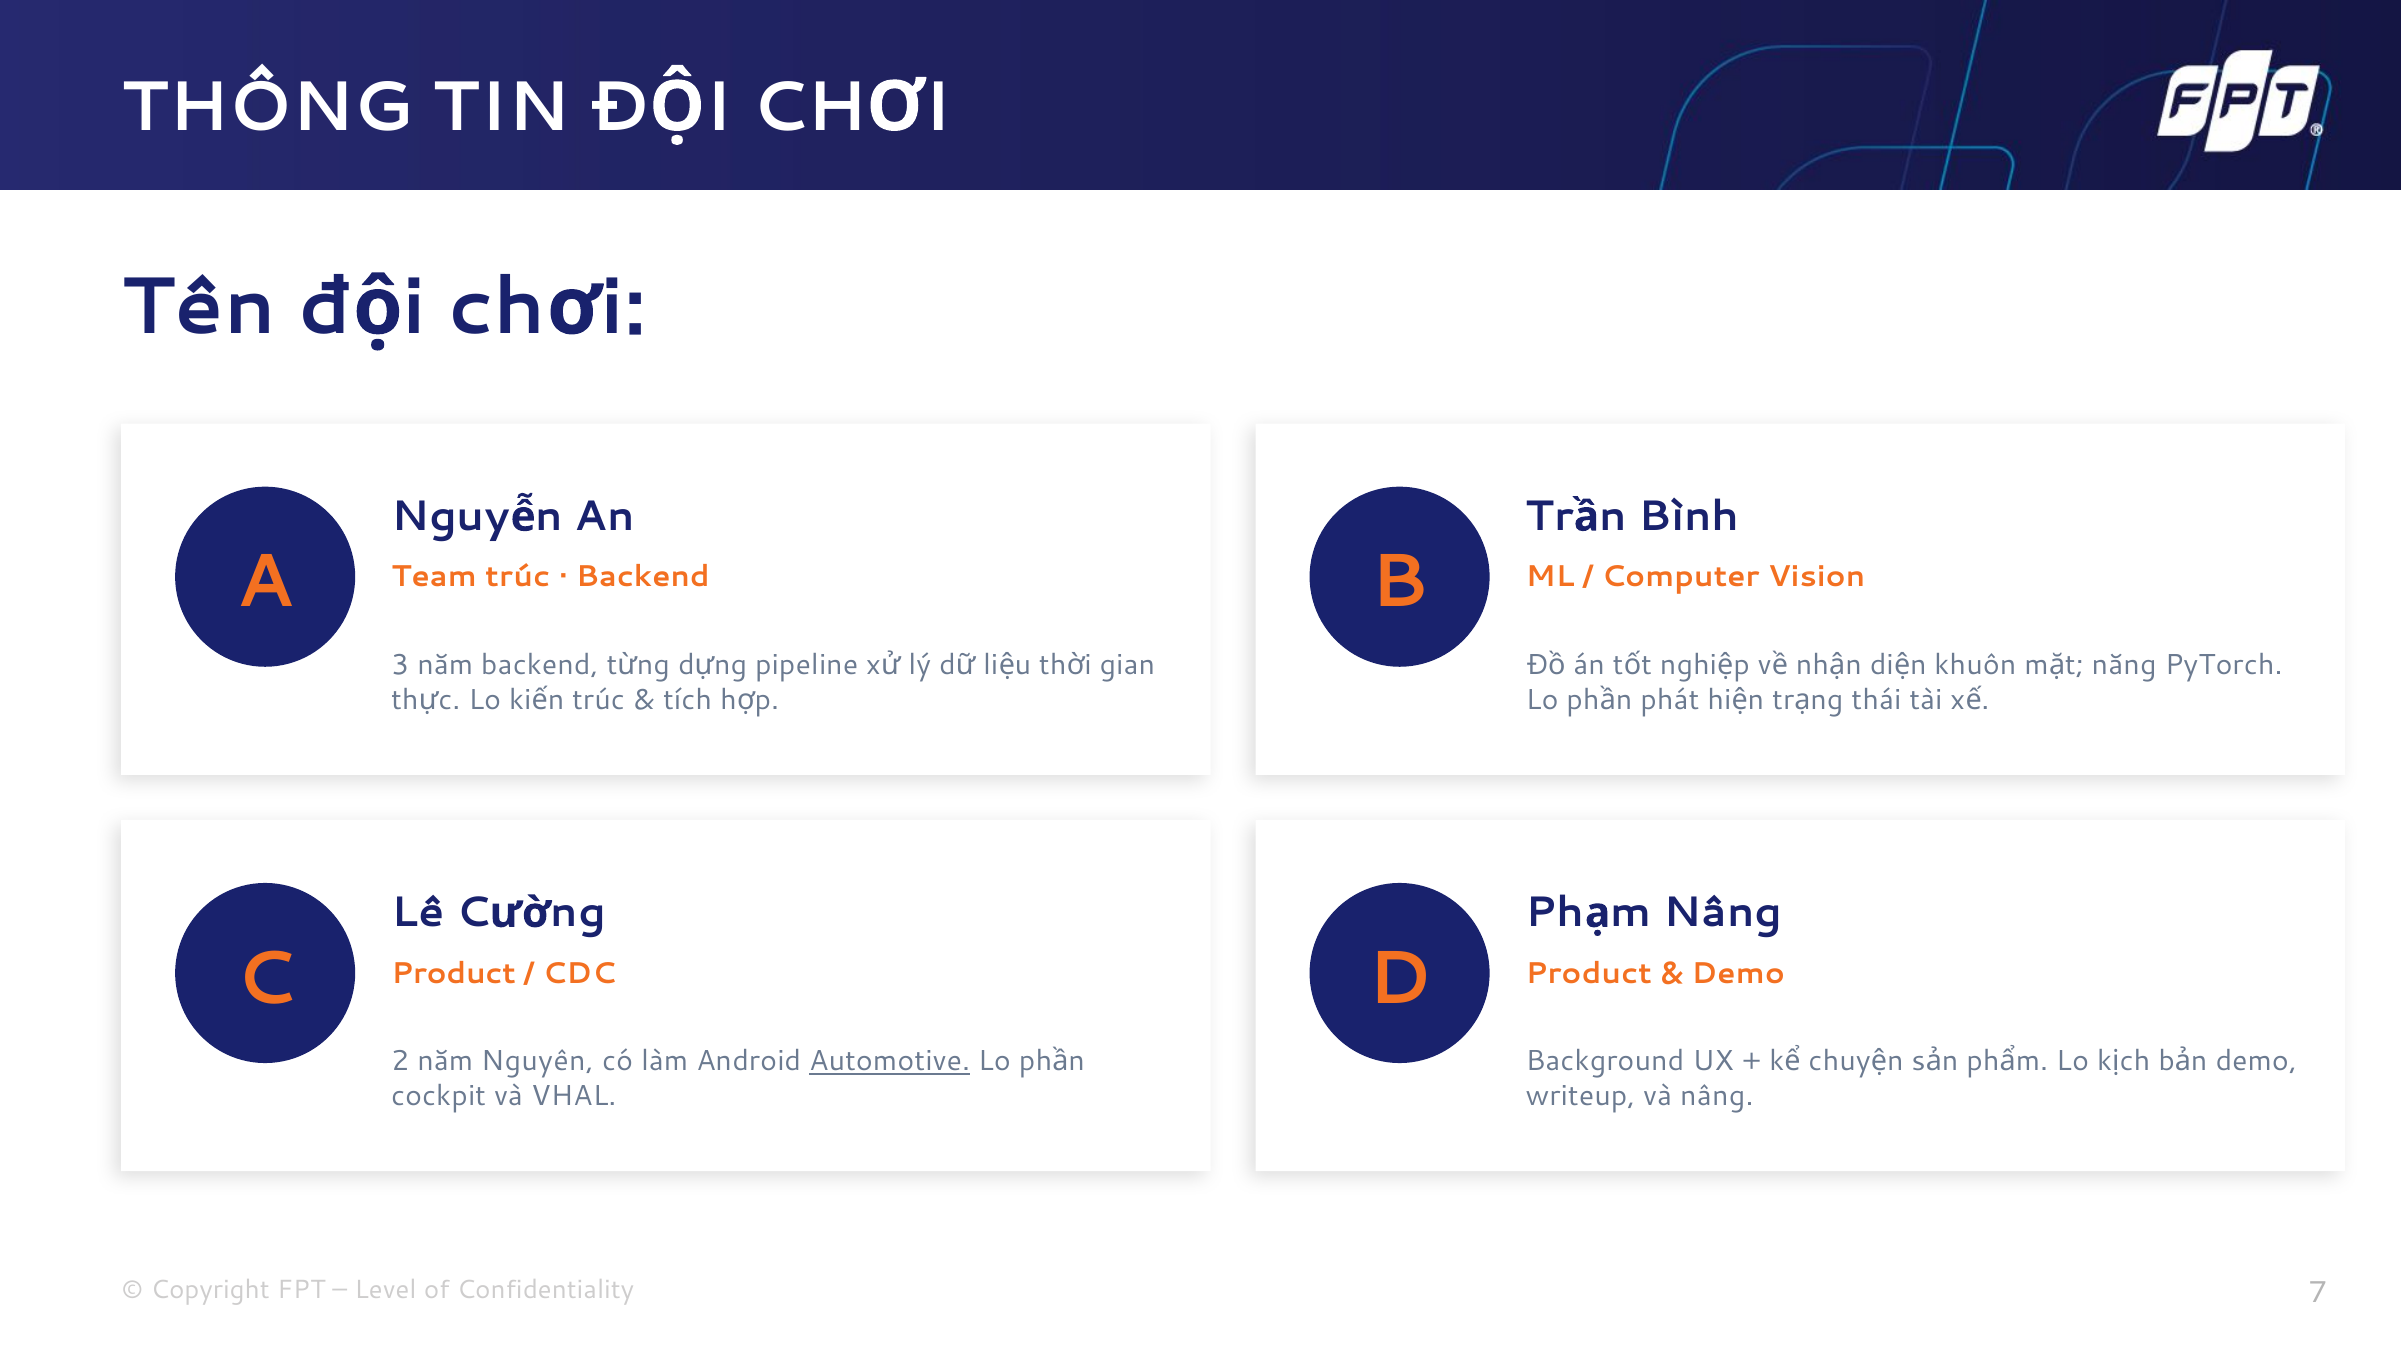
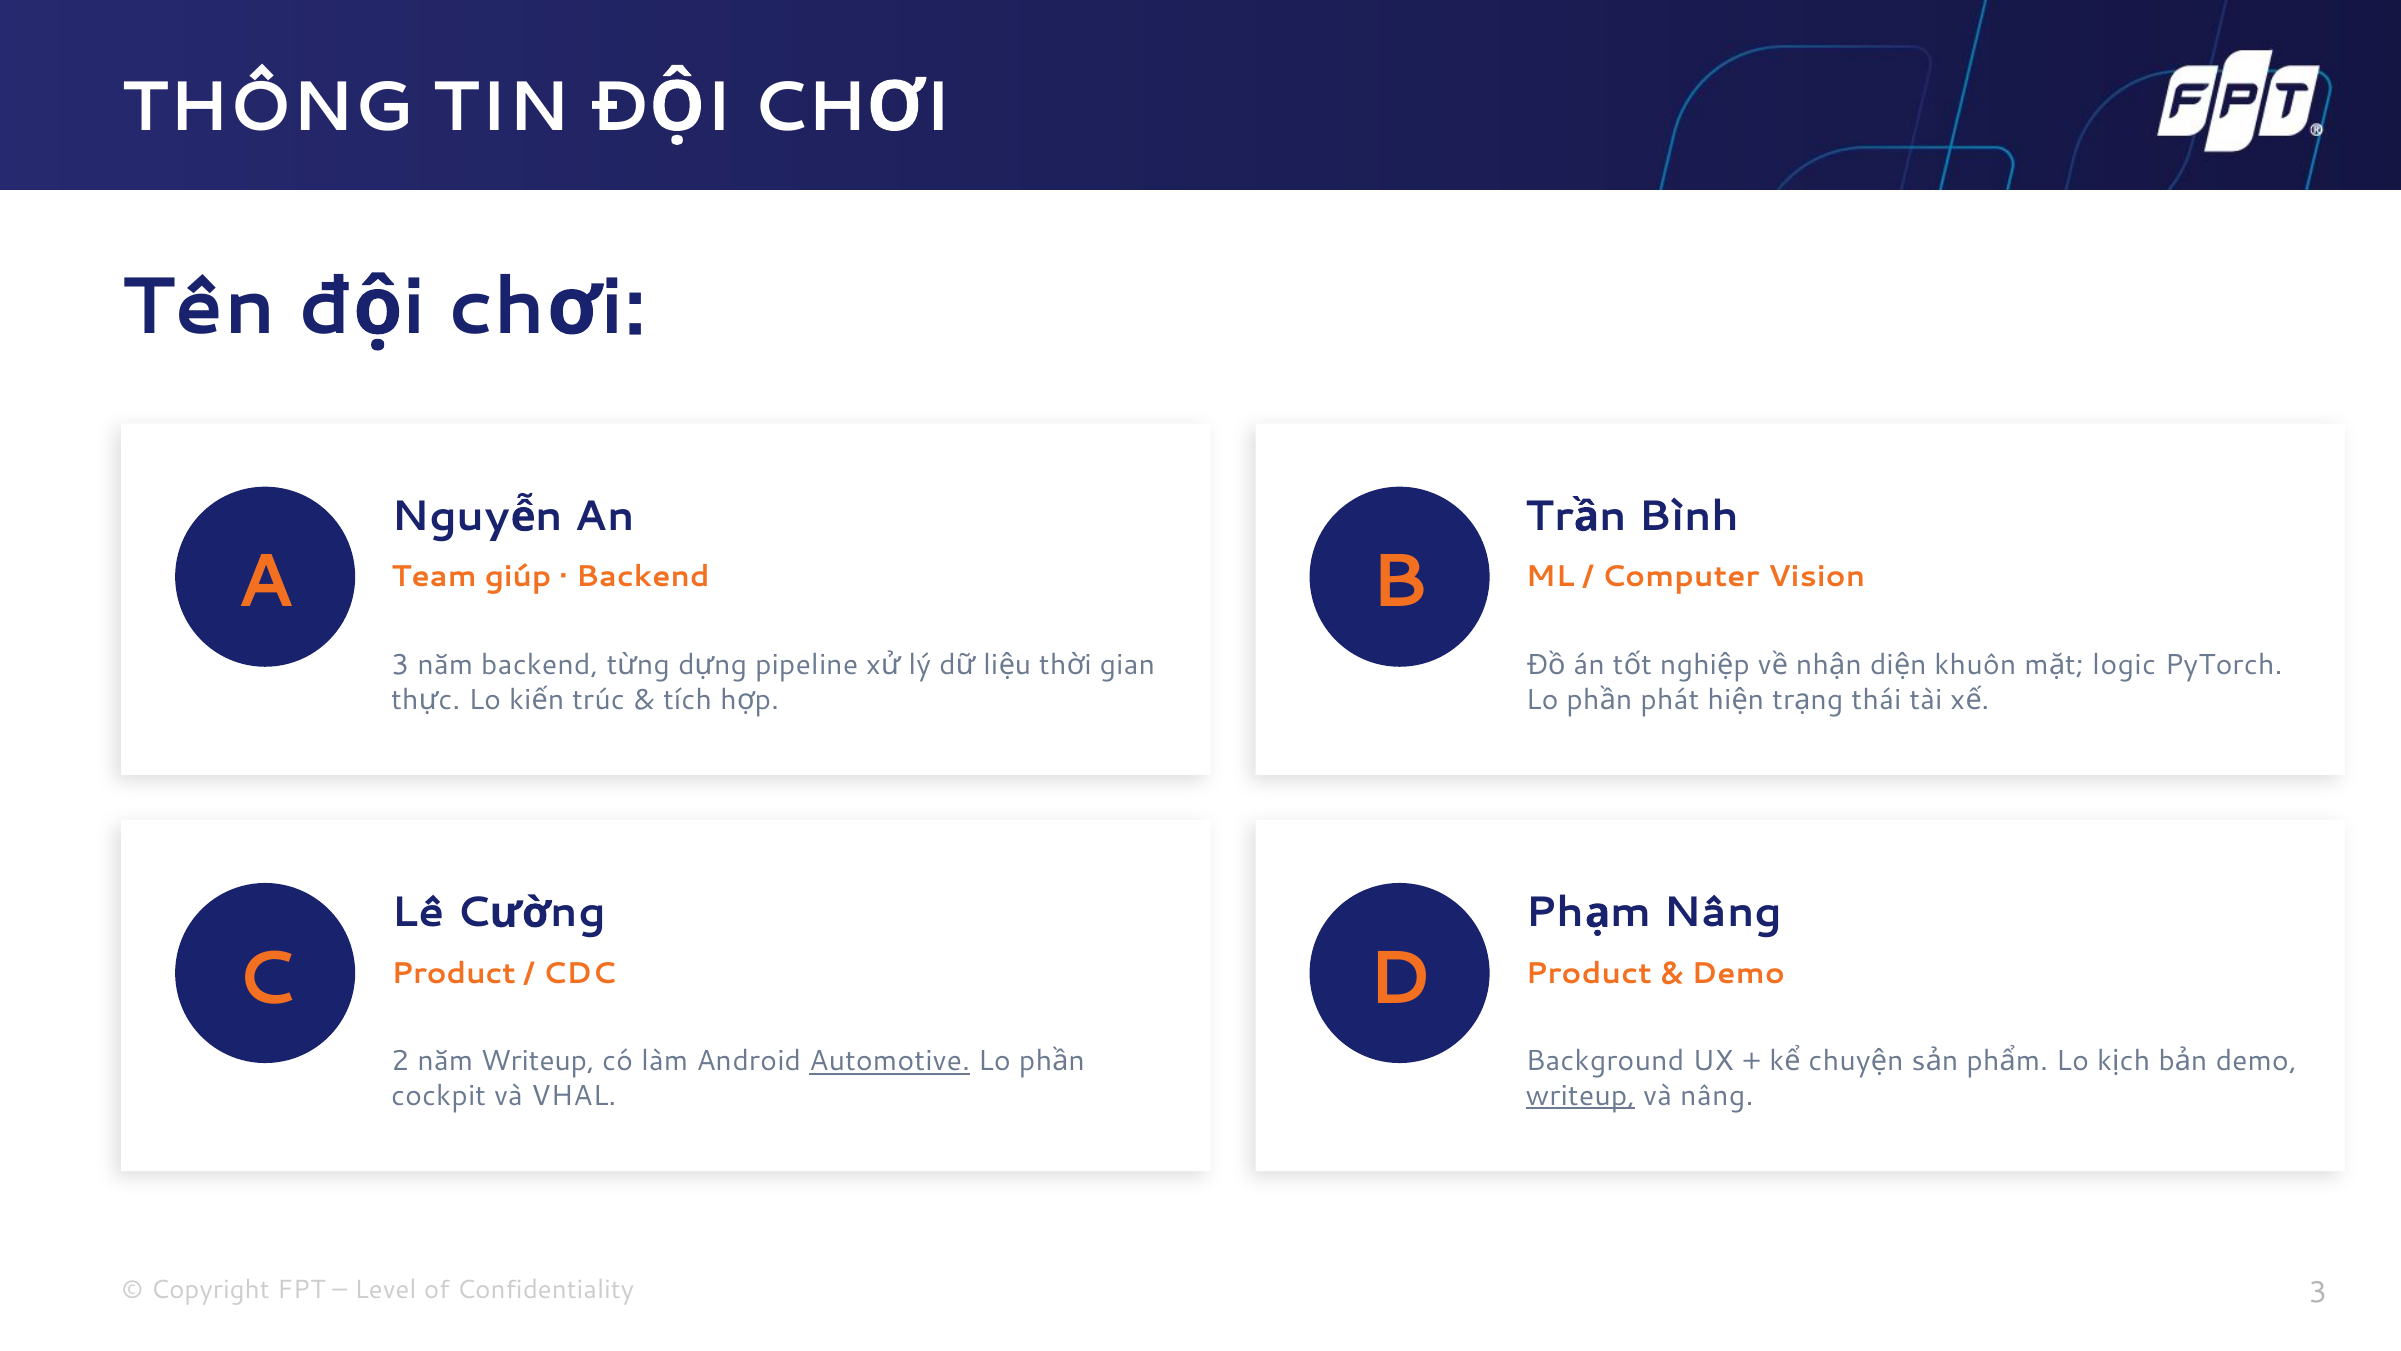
Team trúc: trúc -> giúp
năng: năng -> logic
năm Nguyên: Nguyên -> Writeup
writeup at (1581, 1096) underline: none -> present
7 at (2318, 1292): 7 -> 3
